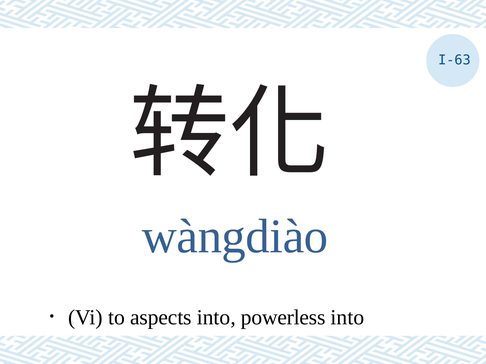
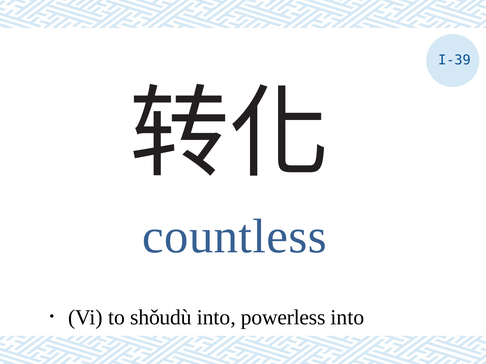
I-63: I-63 -> I-39
wàngdiào: wàngdiào -> countless
aspects: aspects -> shǒudù
